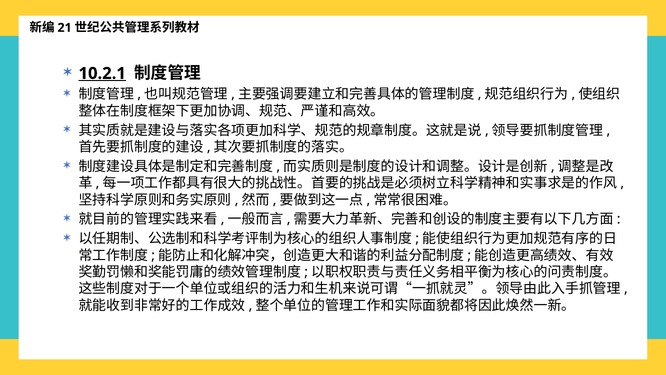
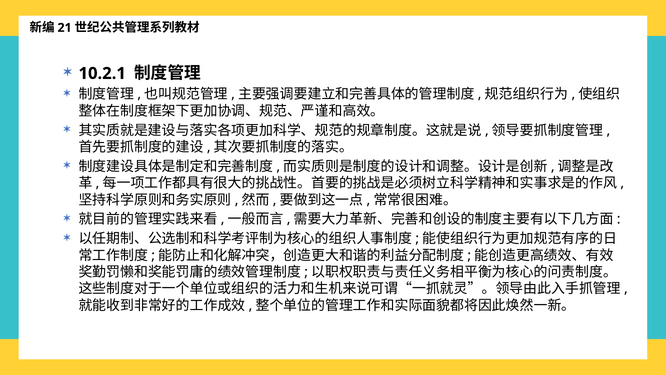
10.2.1 underline: present -> none
